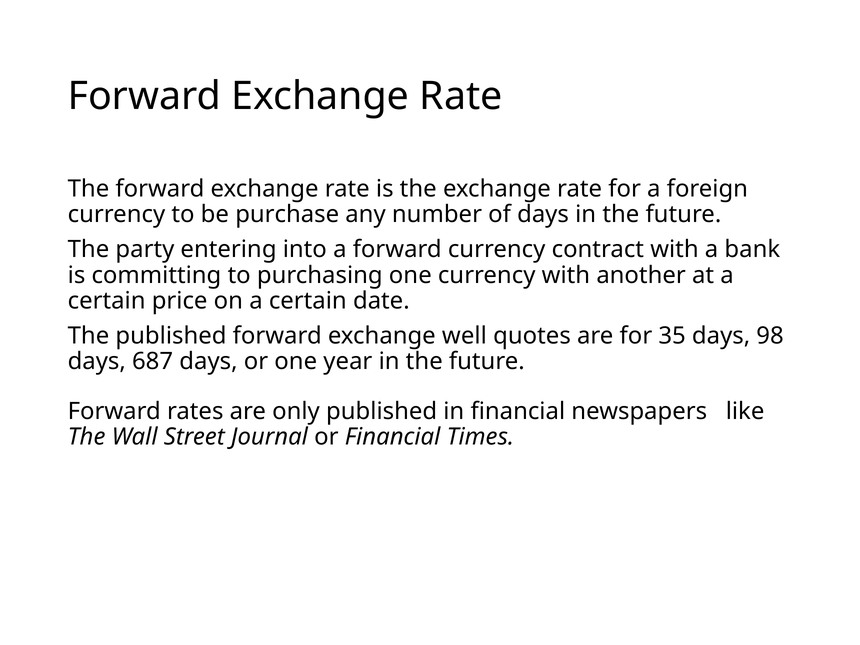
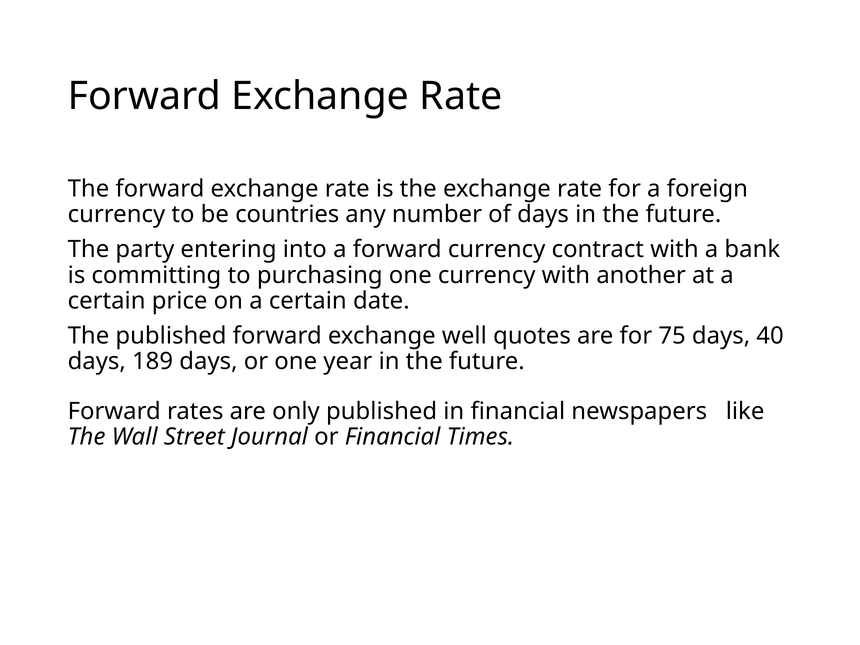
purchase: purchase -> countries
35: 35 -> 75
98: 98 -> 40
687: 687 -> 189
